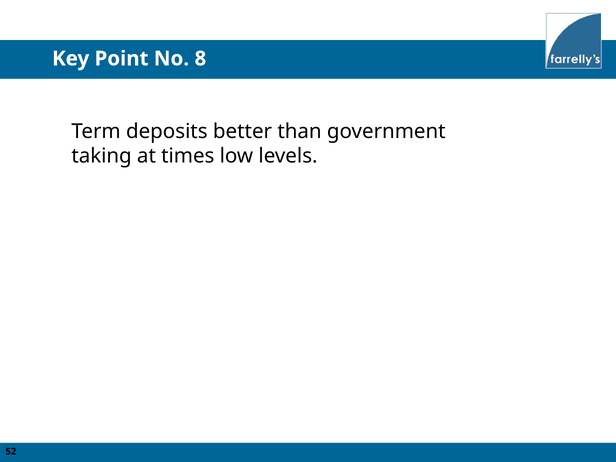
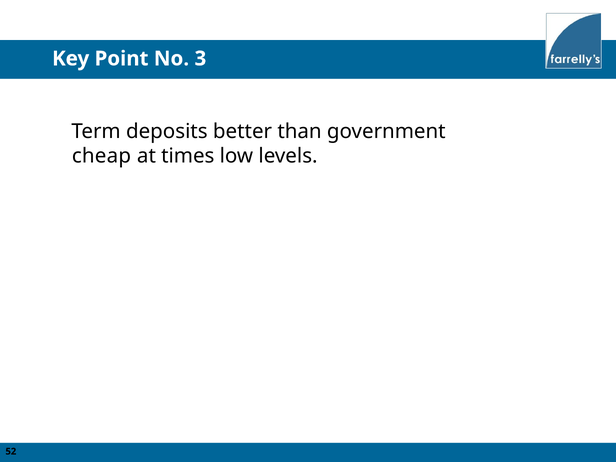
8: 8 -> 3
taking: taking -> cheap
